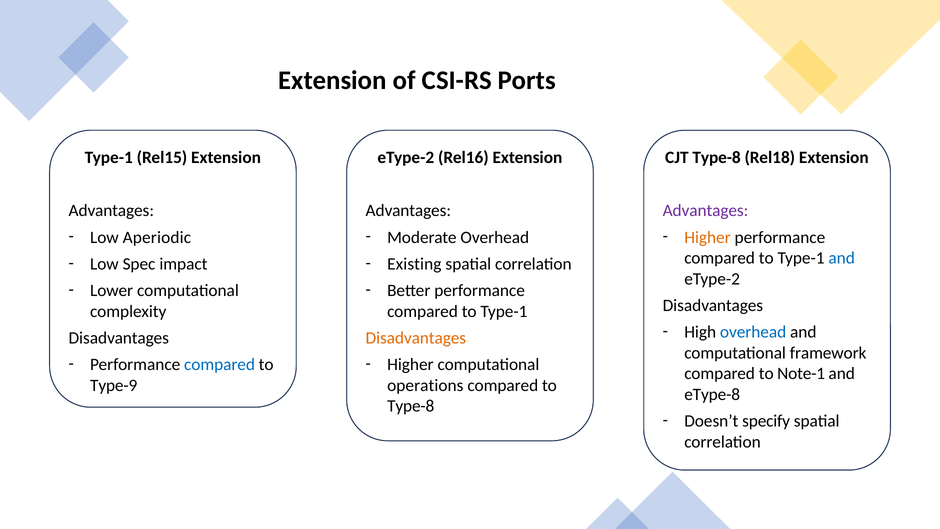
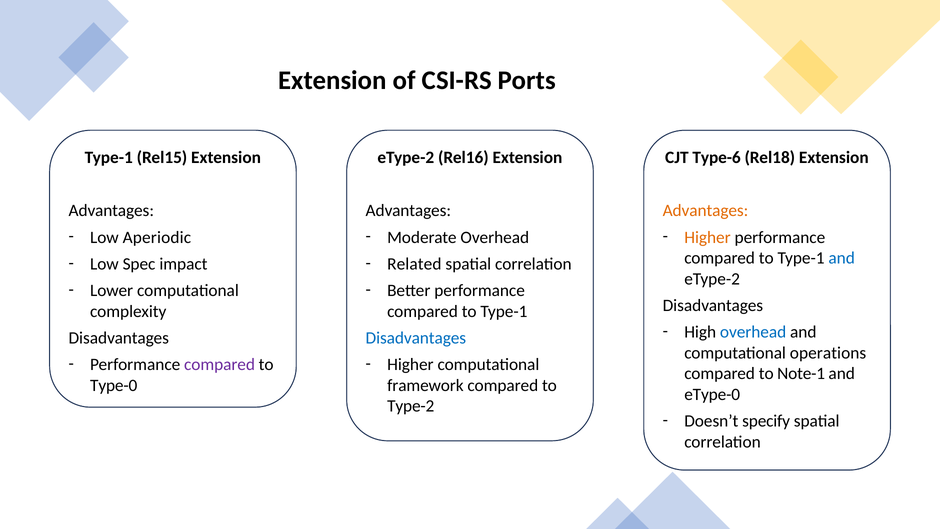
CJT Type-8: Type-8 -> Type-6
Advantages at (705, 211) colour: purple -> orange
Existing: Existing -> Related
Disadvantages at (416, 338) colour: orange -> blue
framework: framework -> operations
compared at (220, 365) colour: blue -> purple
Type-9: Type-9 -> Type-0
operations: operations -> framework
eType-8: eType-8 -> eType-0
Type-8 at (411, 406): Type-8 -> Type-2
